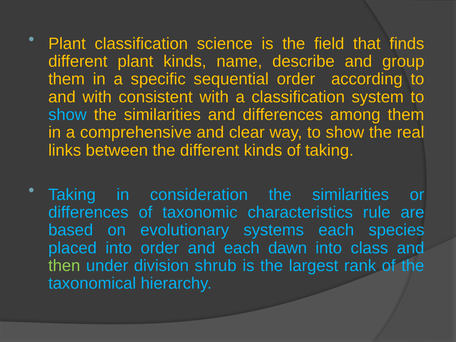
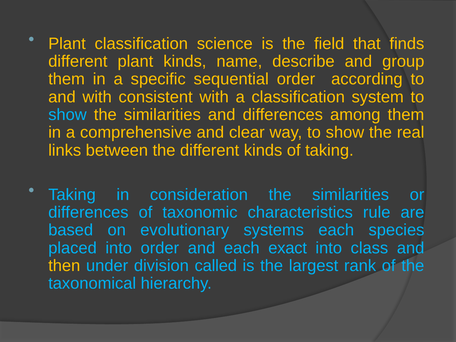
dawn: dawn -> exact
then colour: light green -> yellow
shrub: shrub -> called
